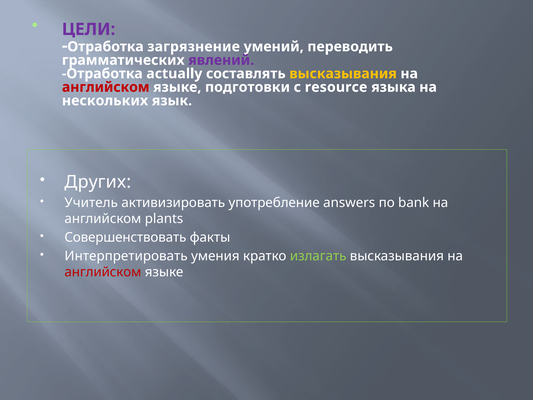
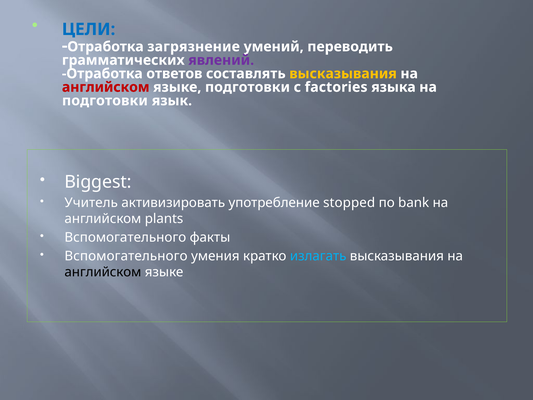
ЦЕЛИ colour: purple -> blue
actually: actually -> ответов
resource: resource -> factories
нескольких at (105, 101): нескольких -> подготовки
Других: Других -> Biggest
answers: answers -> stopped
Совершенствовать at (125, 237): Совершенствовать -> Вспомогательного
Интерпретировать at (126, 256): Интерпретировать -> Вспомогательного
излагать colour: light green -> light blue
английском at (103, 272) colour: red -> black
